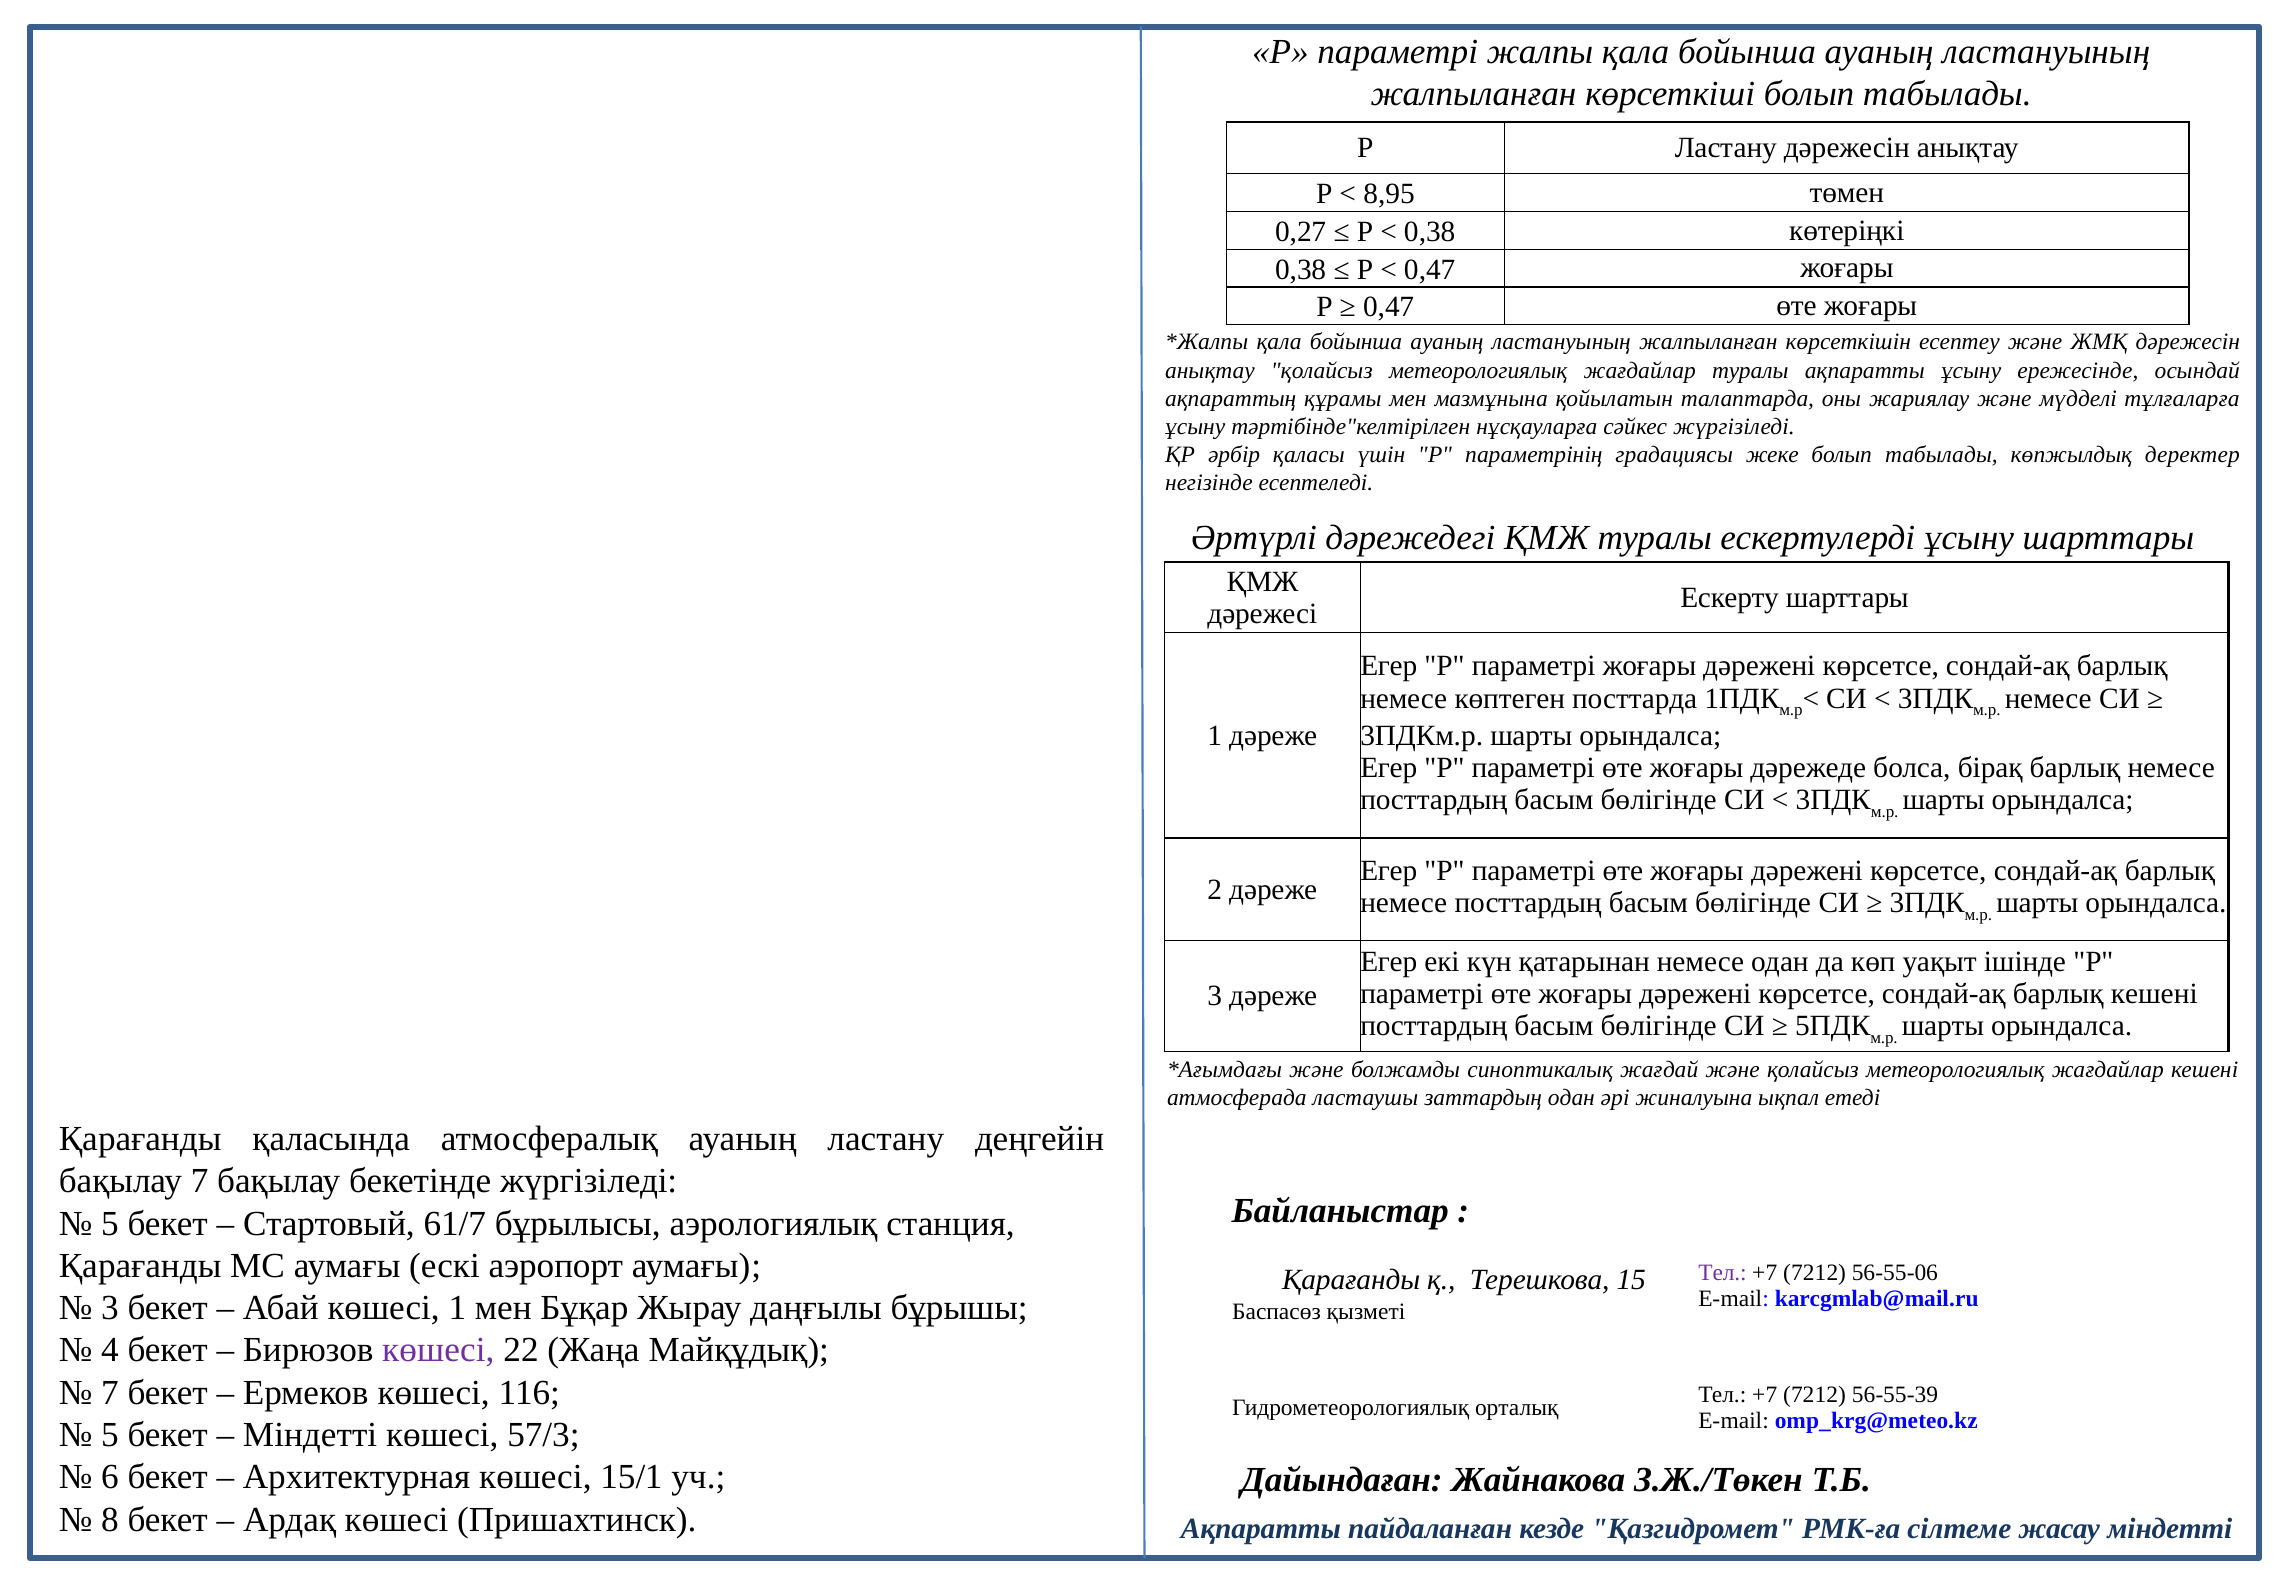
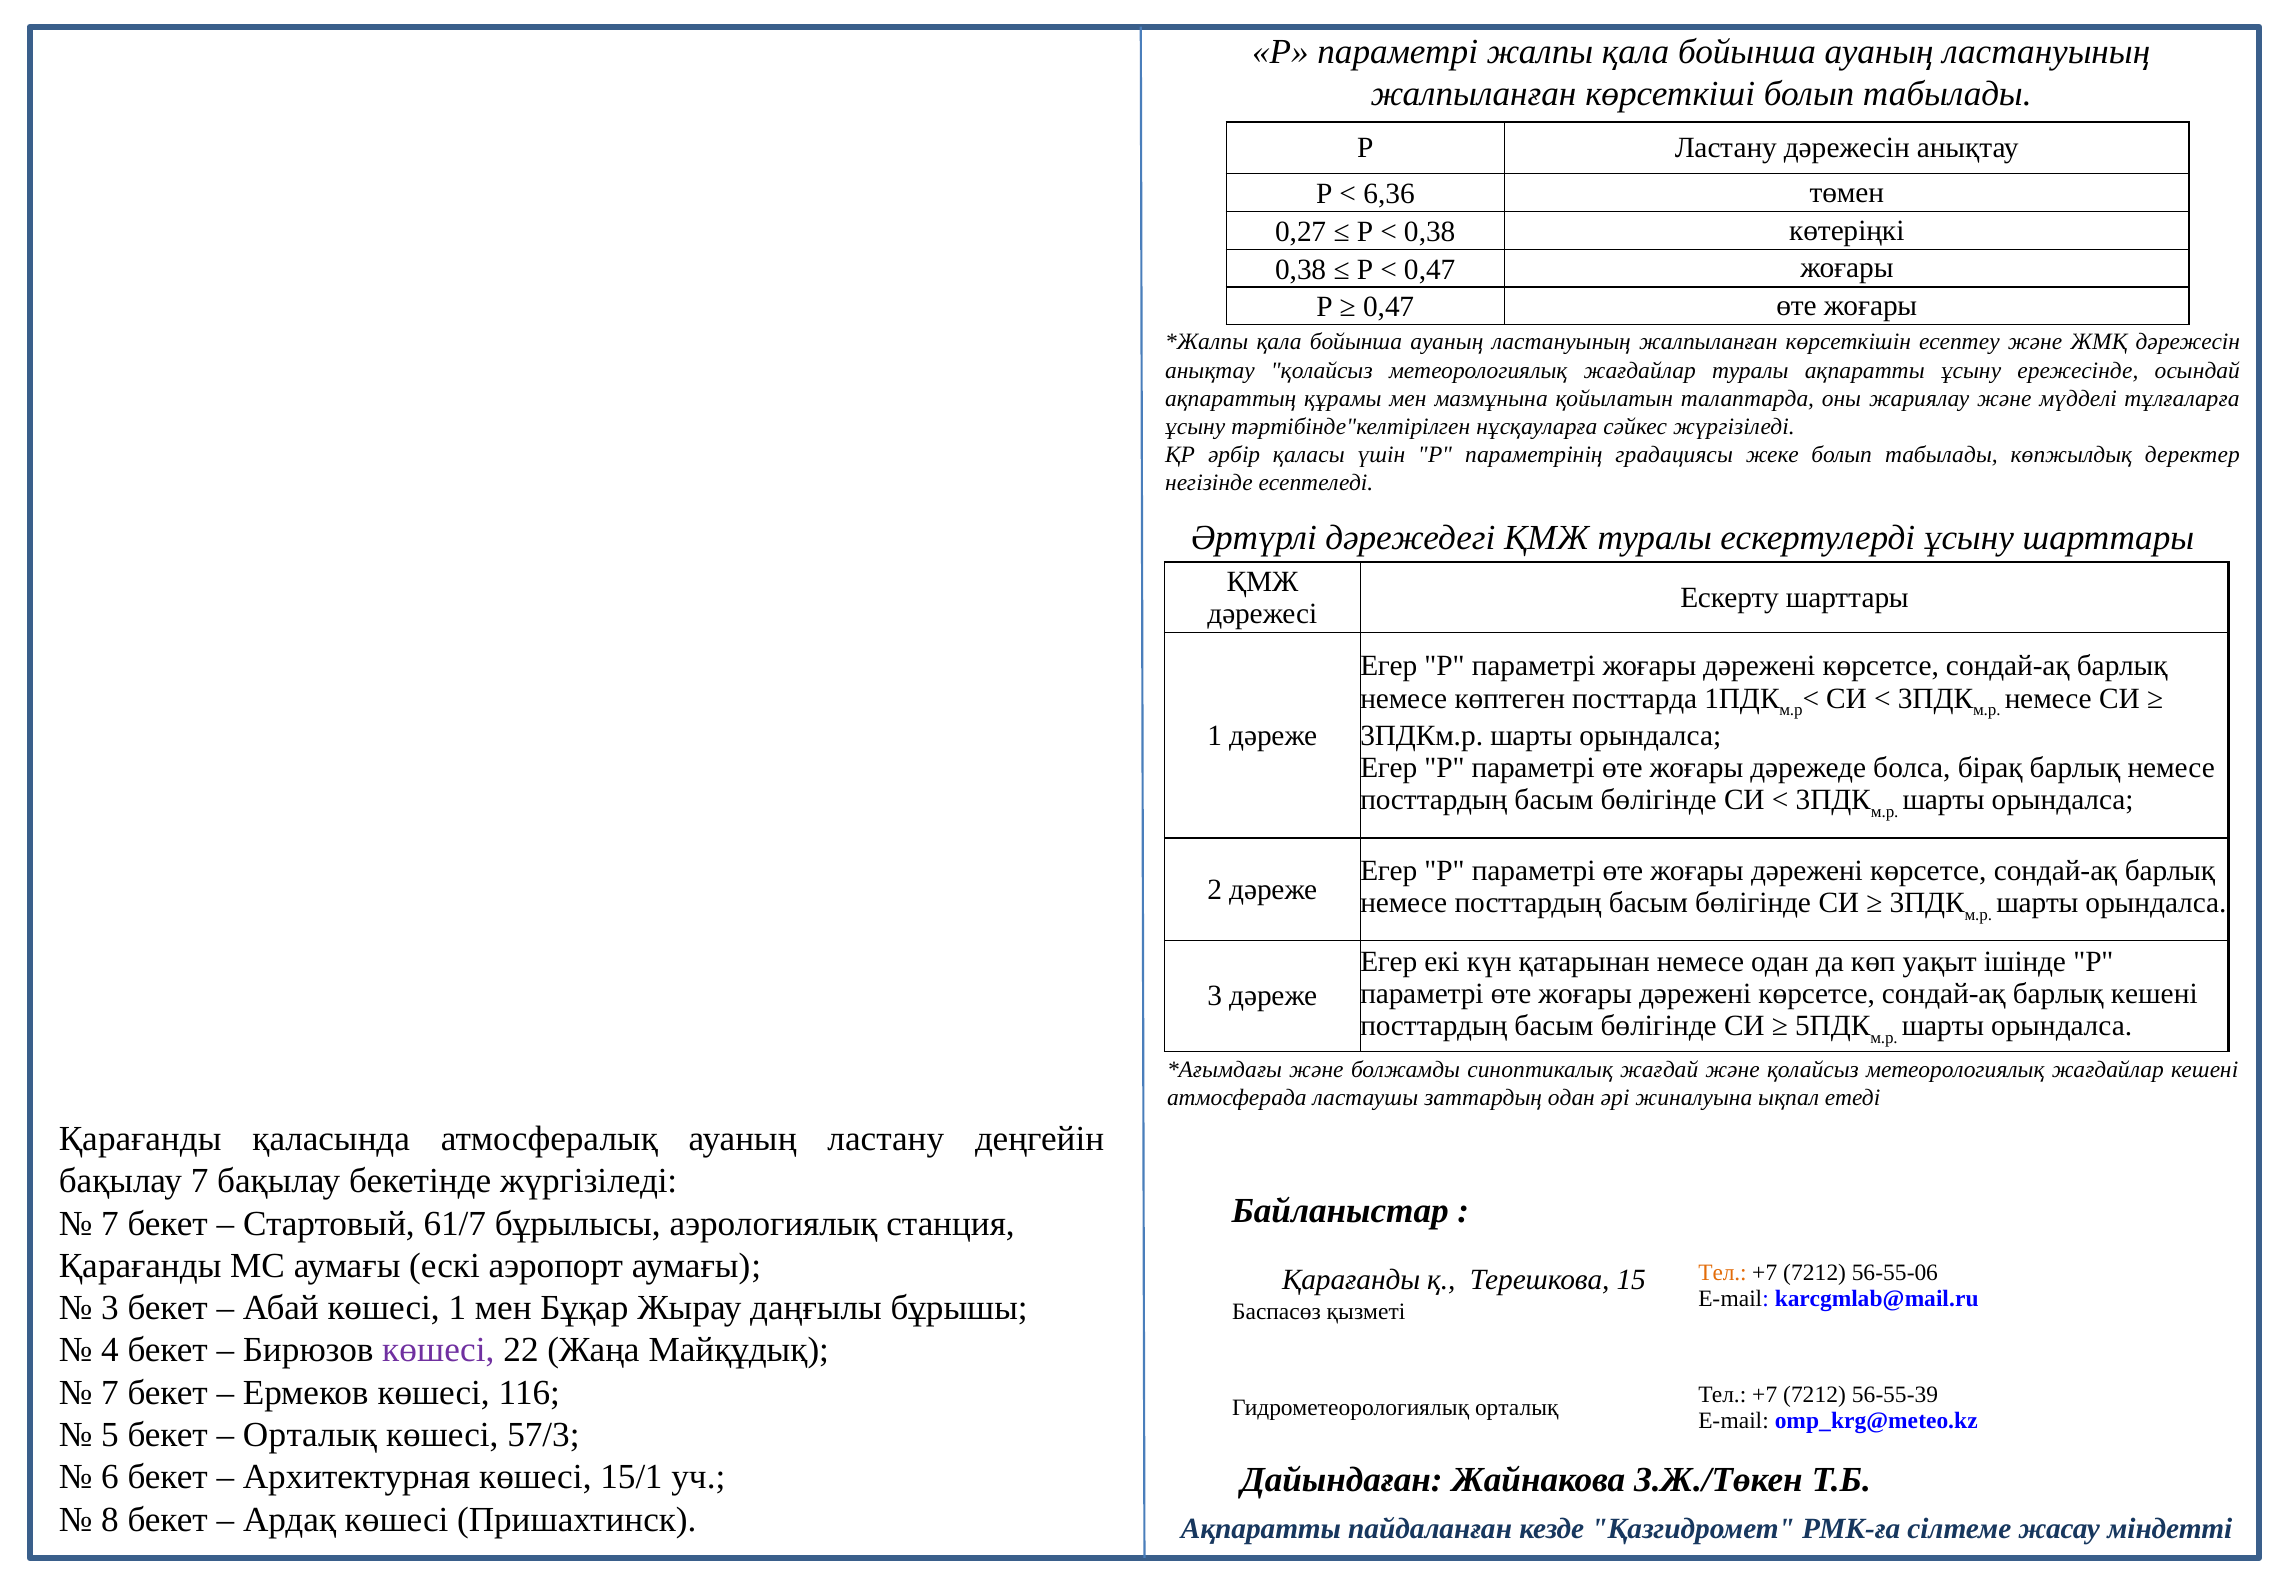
8,95: 8,95 -> 6,36
5 at (110, 1223): 5 -> 7
Тел at (1722, 1272) colour: purple -> orange
Міндетті at (310, 1435): Міндетті -> Орталық
